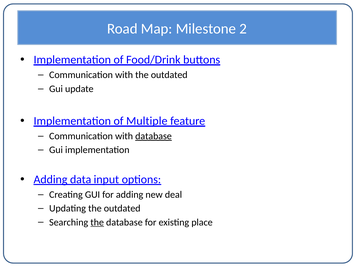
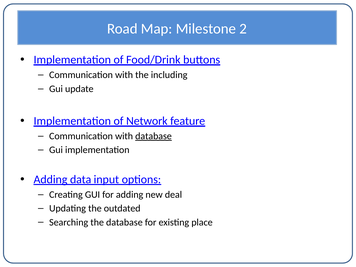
with the outdated: outdated -> including
Multiple: Multiple -> Network
the at (97, 222) underline: present -> none
